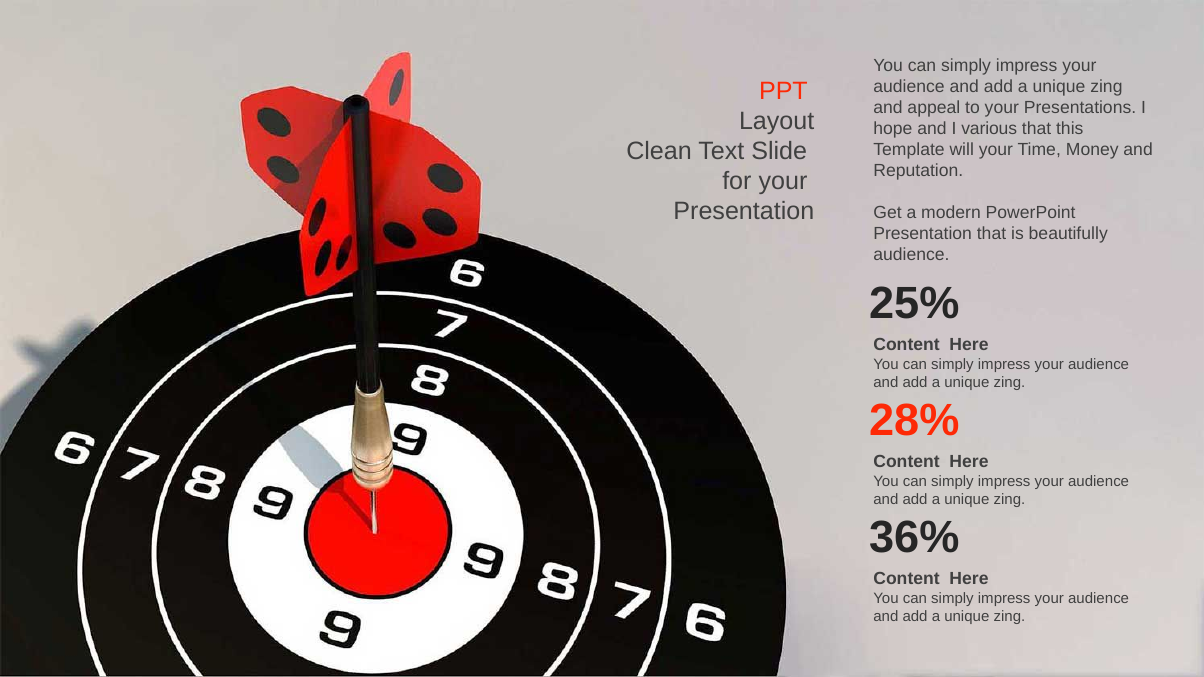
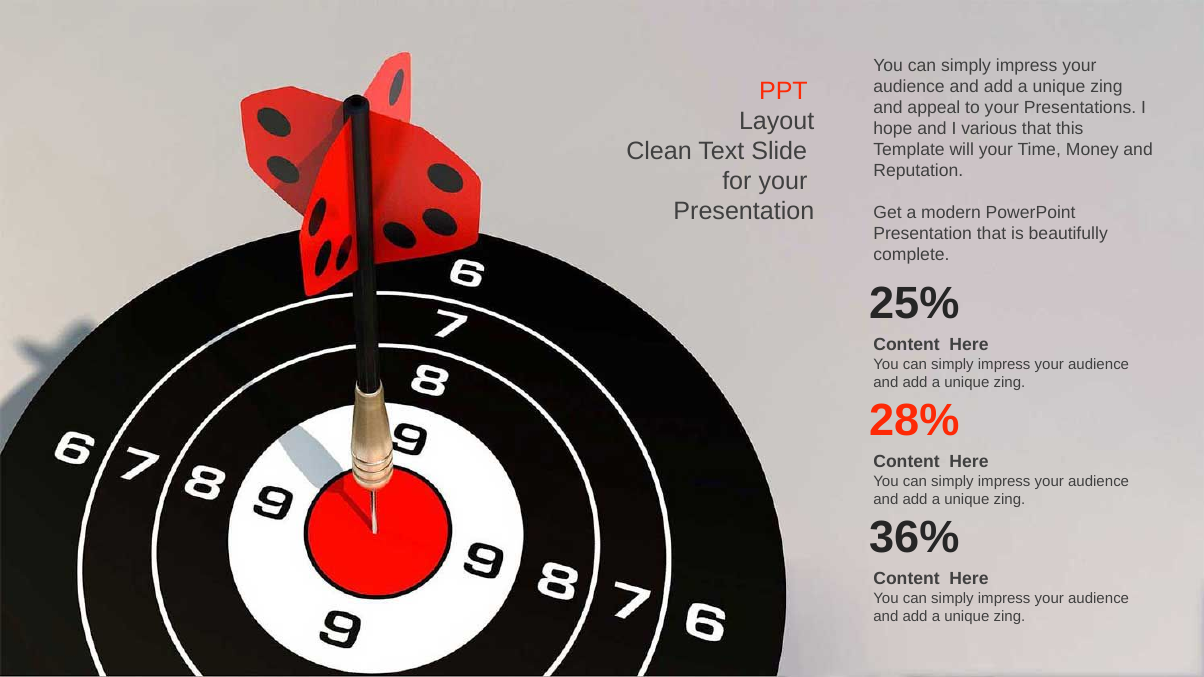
audience at (911, 255): audience -> complete
